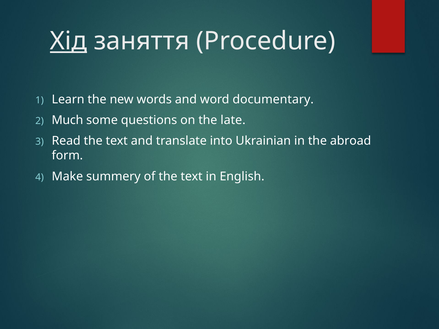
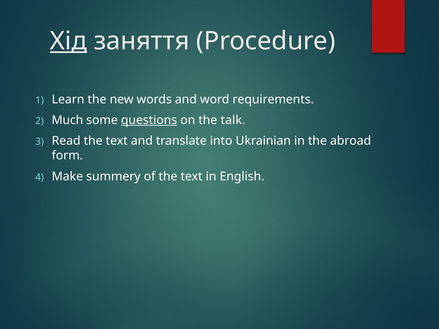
documentary: documentary -> requirements
questions underline: none -> present
late: late -> talk
